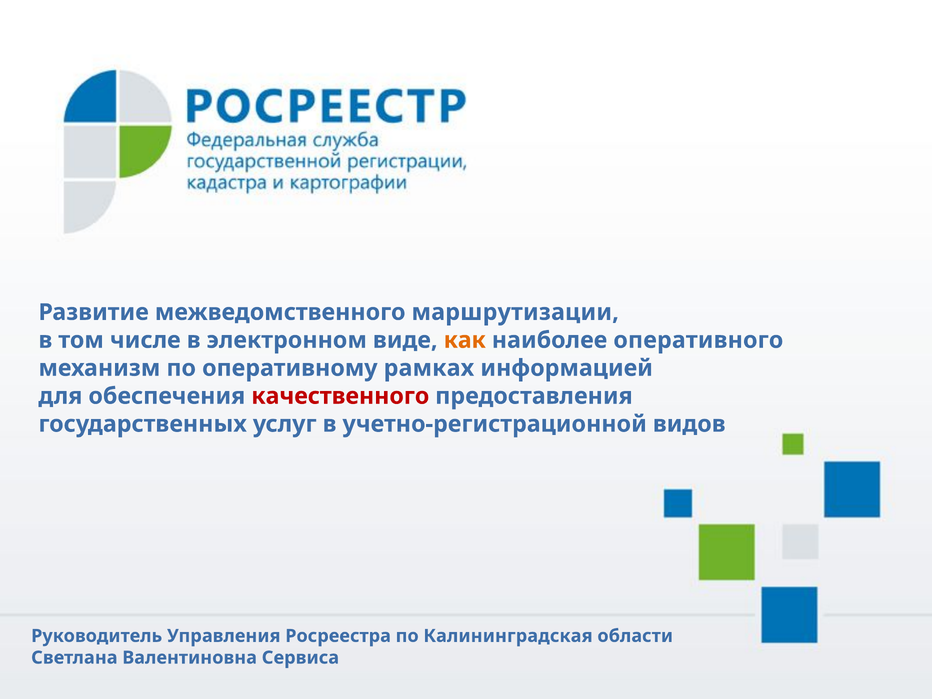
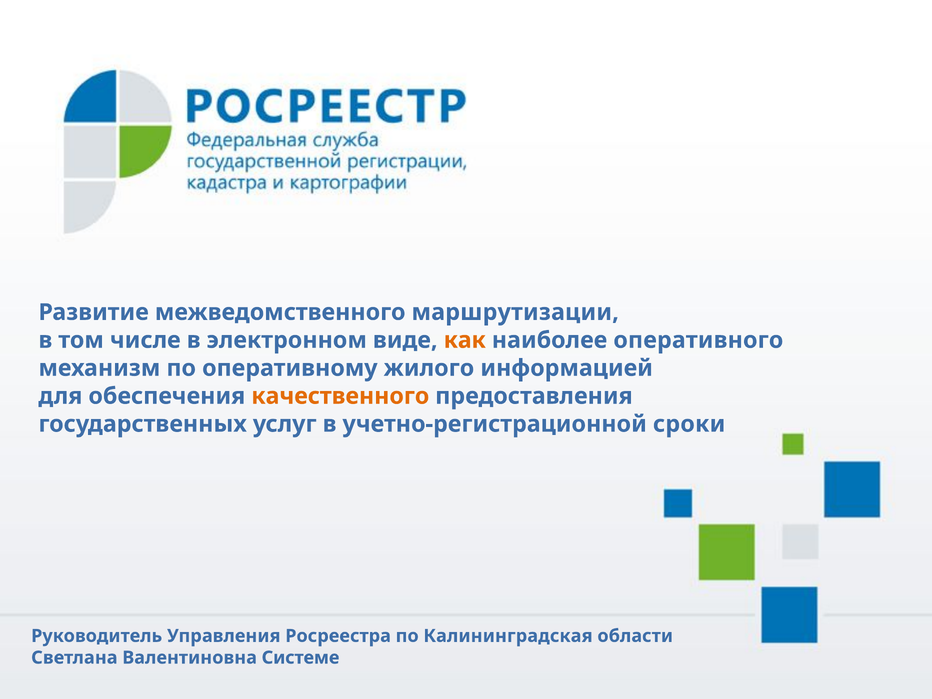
рамках: рамках -> жилого
качественного colour: red -> orange
видов: видов -> сроки
Сервиса: Сервиса -> Системе
